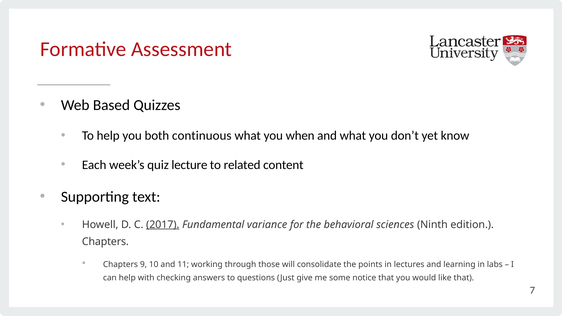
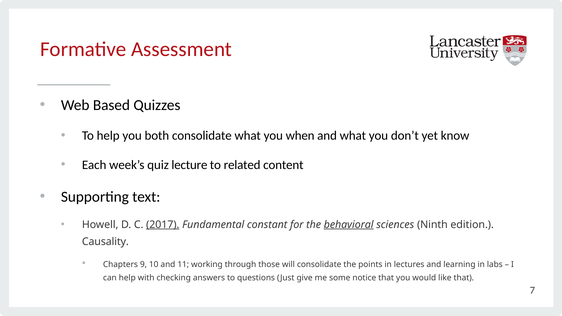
both continuous: continuous -> consolidate
variance: variance -> constant
behavioral underline: none -> present
Chapters at (105, 242): Chapters -> Causality
